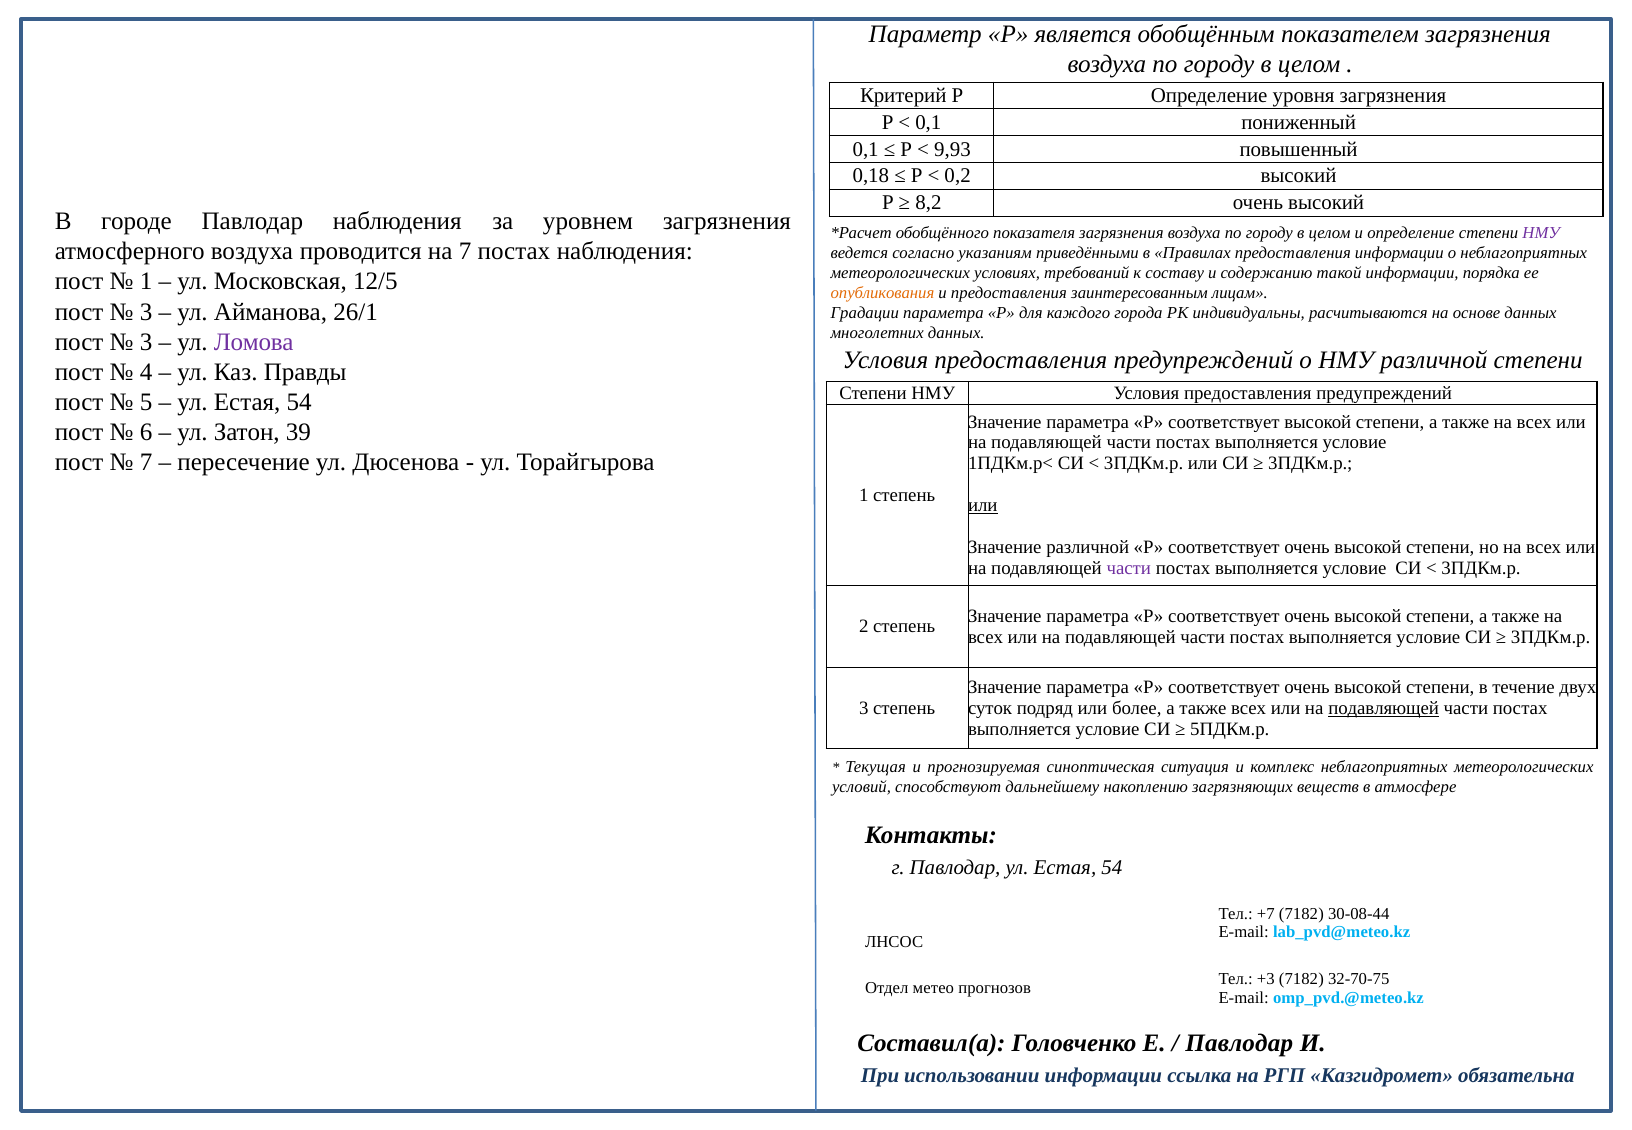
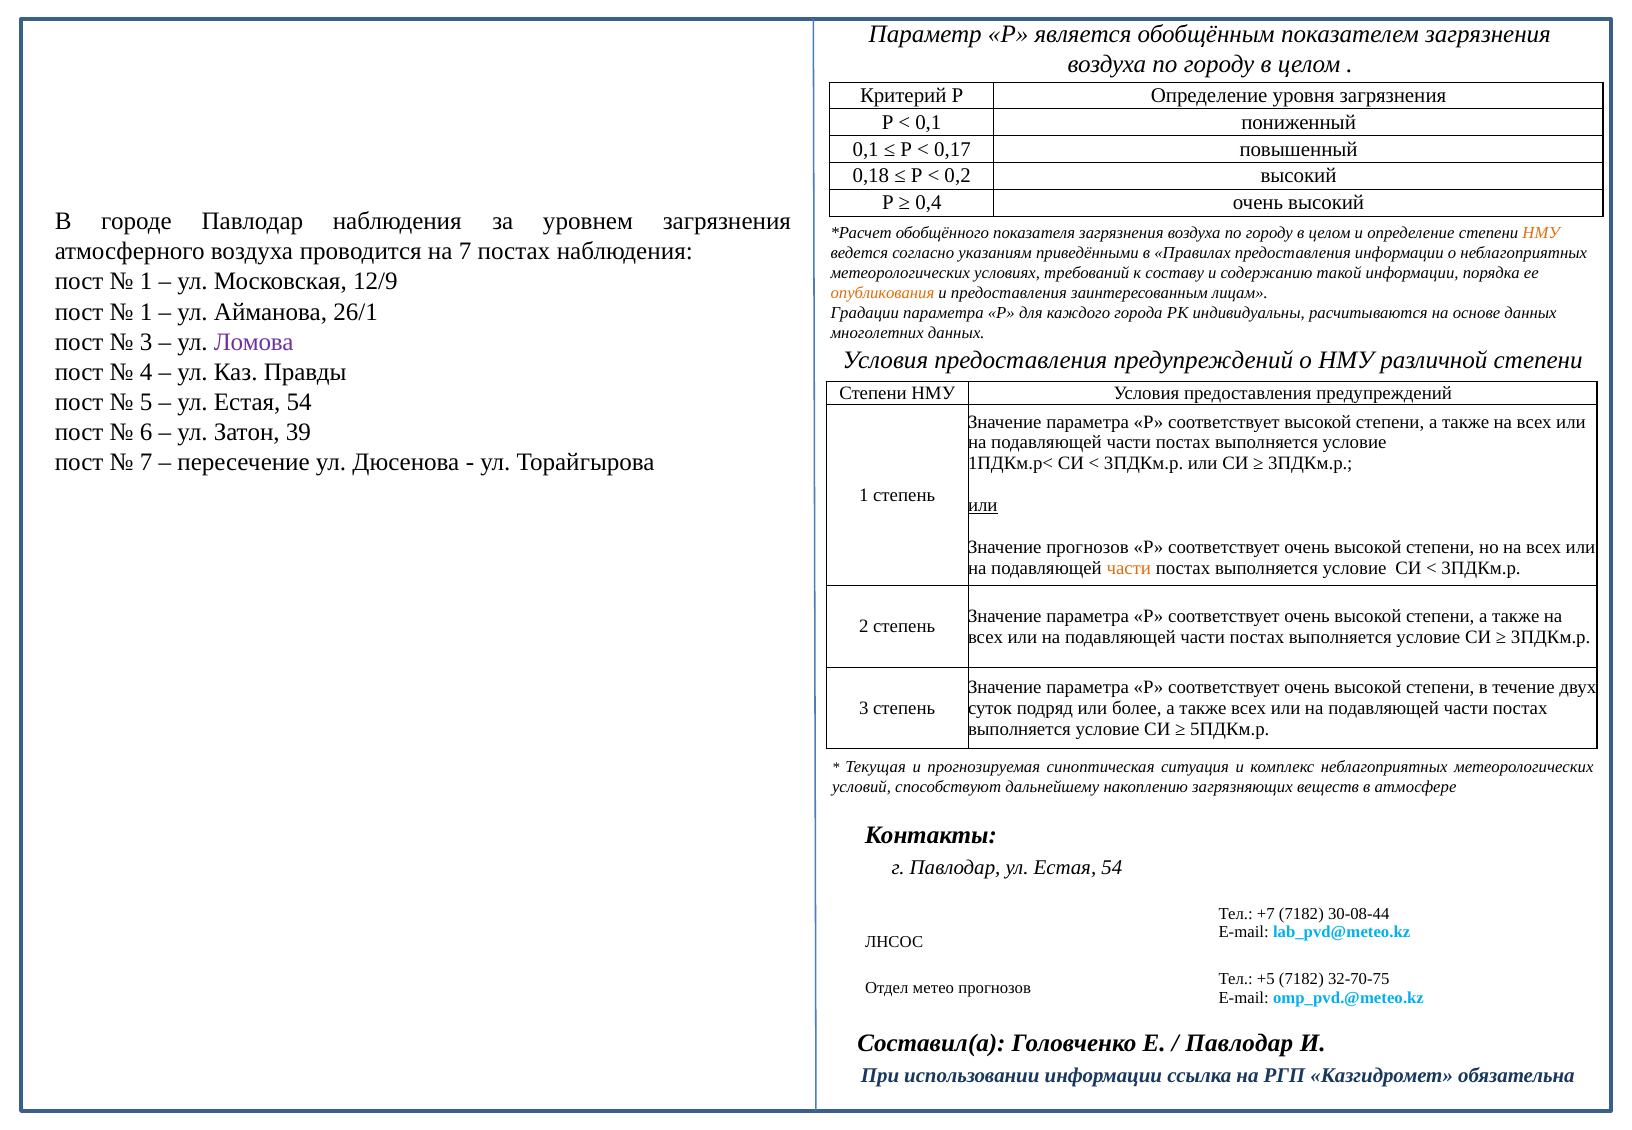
9,93: 9,93 -> 0,17
8,2: 8,2 -> 0,4
НМУ at (1541, 233) colour: purple -> orange
12/5: 12/5 -> 12/9
3 at (146, 312): 3 -> 1
Значение различной: различной -> прогнозов
части at (1129, 568) colour: purple -> orange
подавляющей at (1384, 708) underline: present -> none
+3: +3 -> +5
